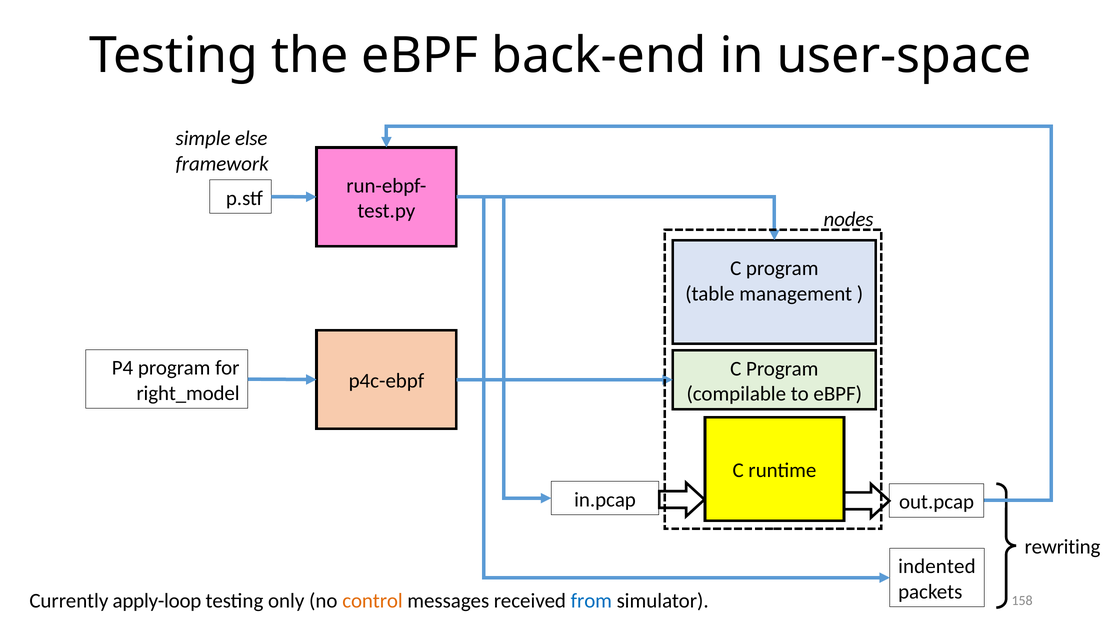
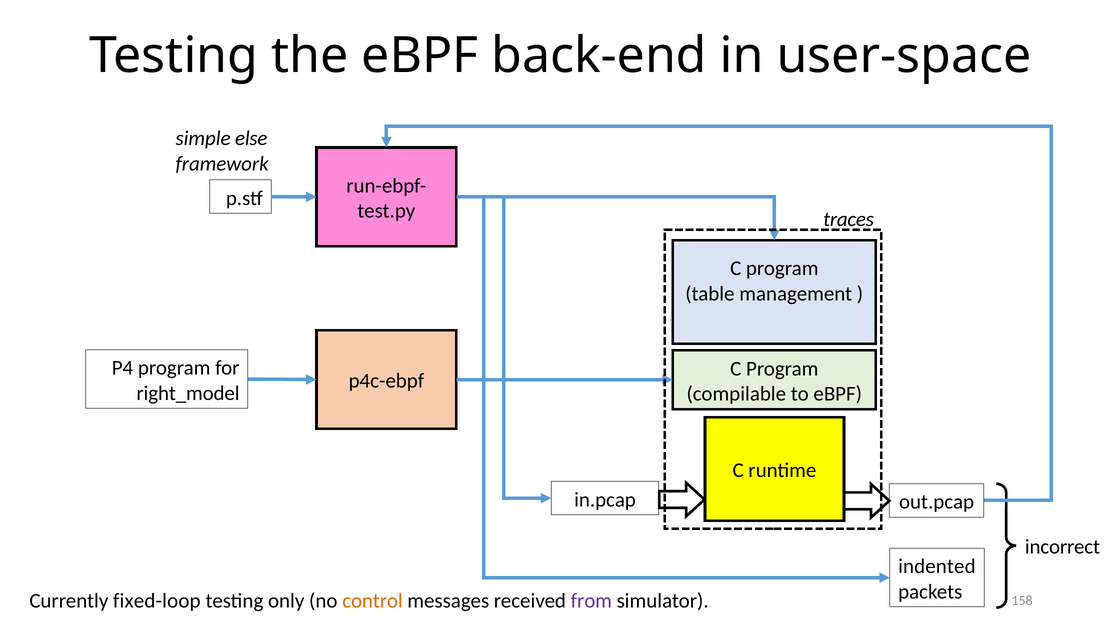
nodes: nodes -> traces
rewriting: rewriting -> incorrect
apply-loop: apply-loop -> fixed-loop
from colour: blue -> purple
